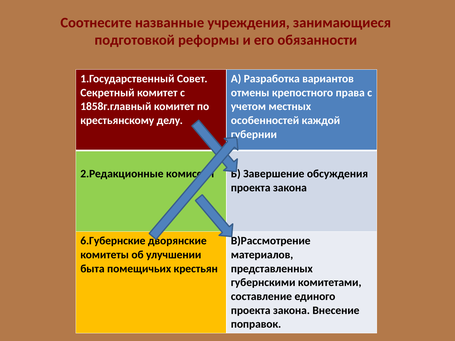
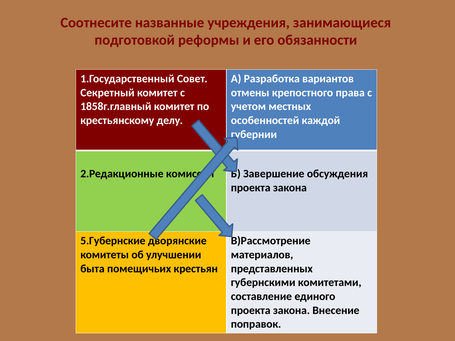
6.Губернские: 6.Губернские -> 5.Губернские
